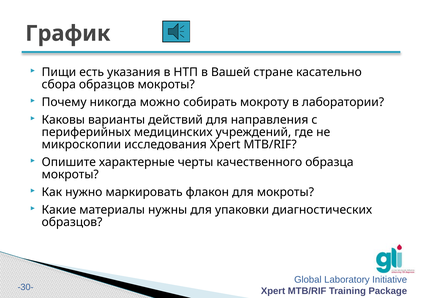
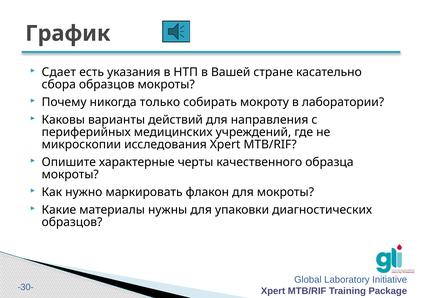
Пищи: Пищи -> Сдает
можно: можно -> только
